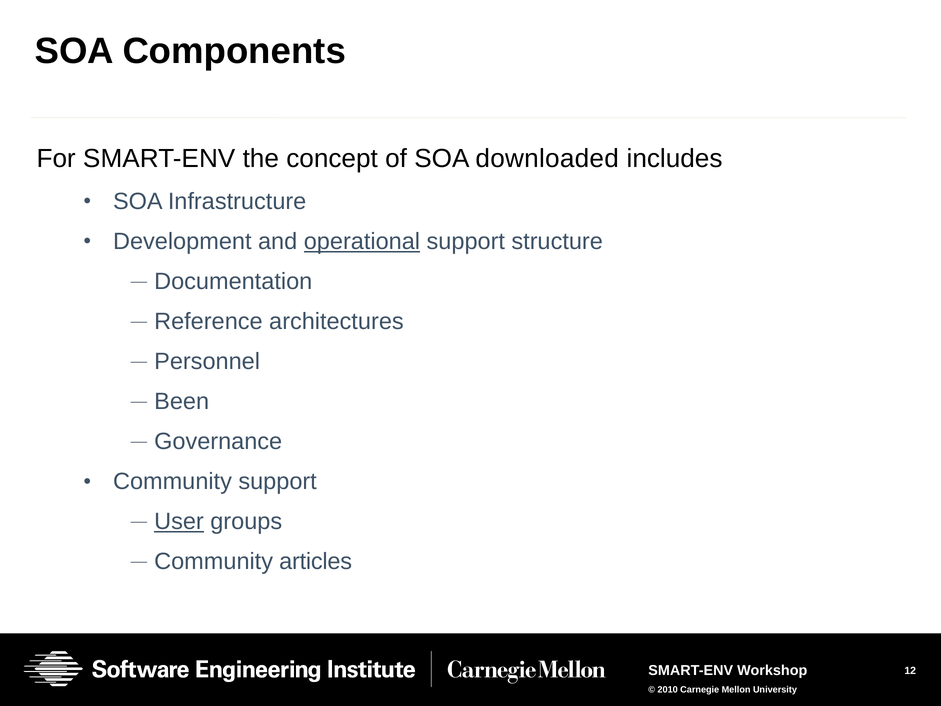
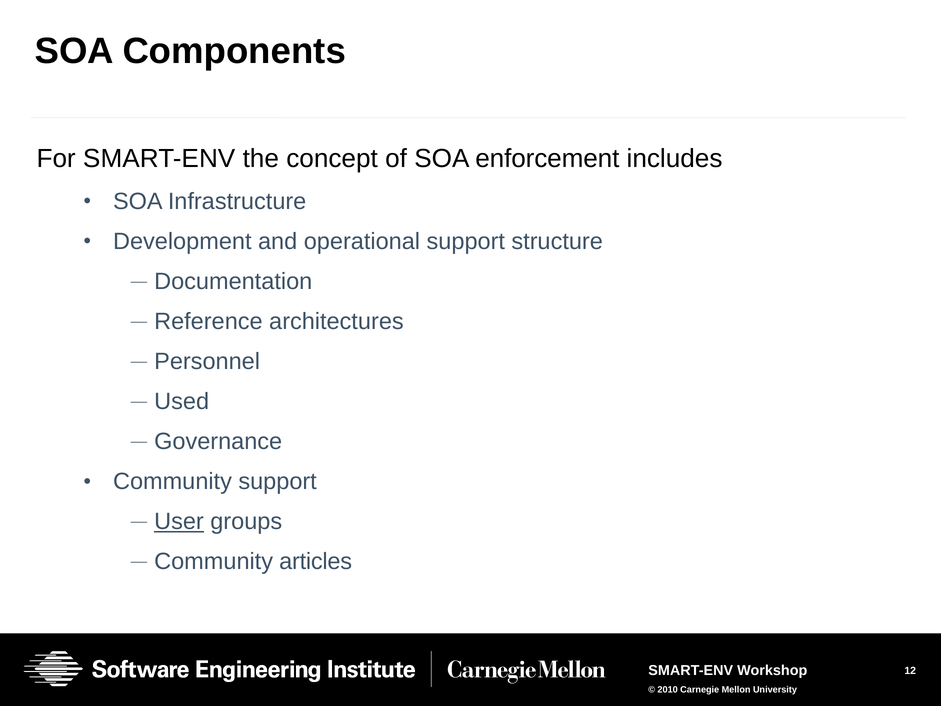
downloaded: downloaded -> enforcement
operational underline: present -> none
Been: Been -> Used
